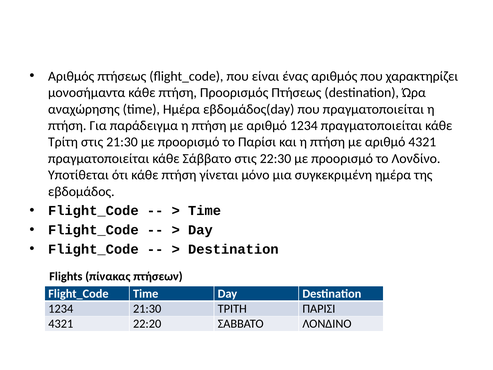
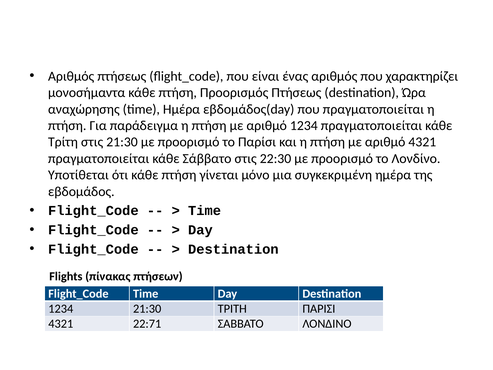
22:20: 22:20 -> 22:71
